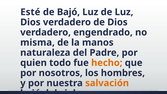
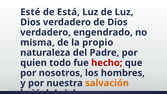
de Bajó: Bajó -> Está
manos: manos -> propio
hecho colour: orange -> red
